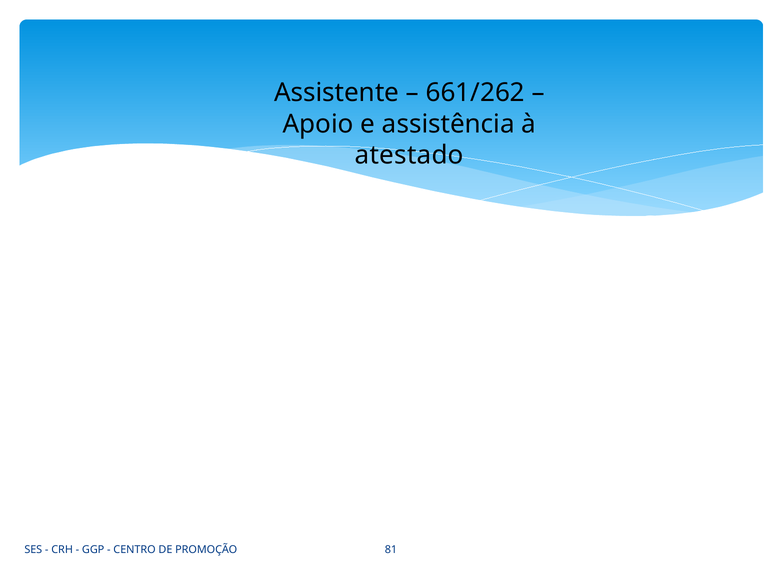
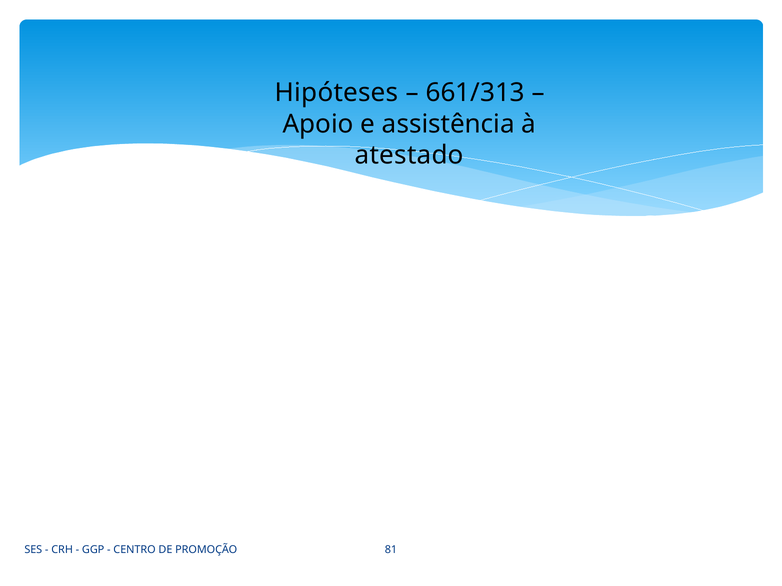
Assistente: Assistente -> Hipóteses
661/262: 661/262 -> 661/313
